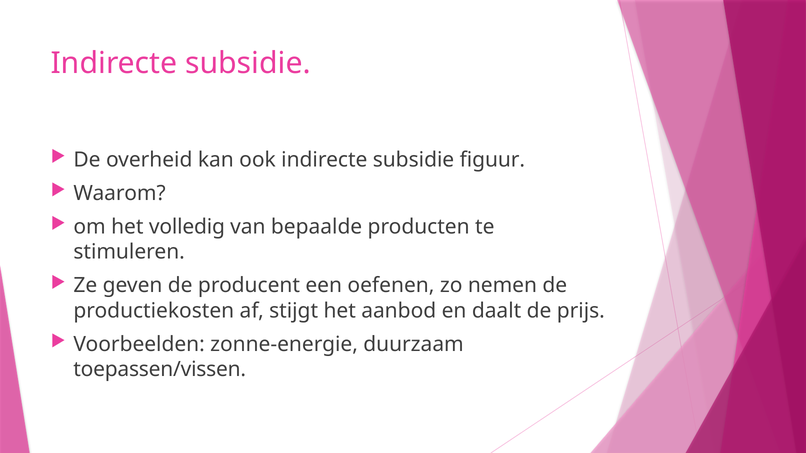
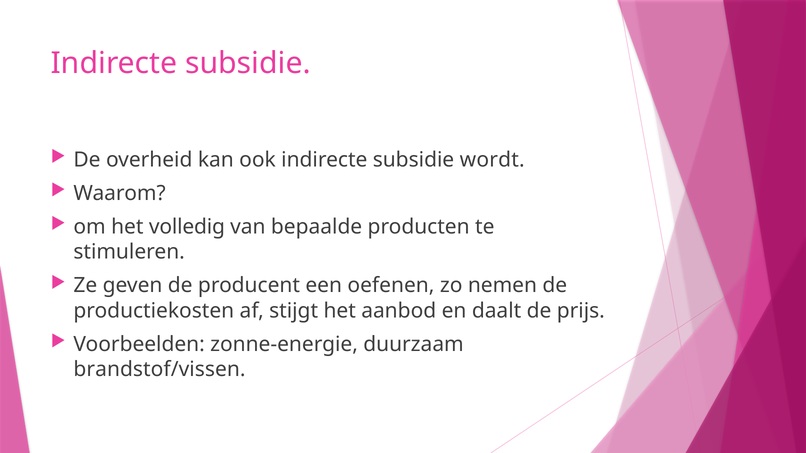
figuur: figuur -> wordt
toepassen/vissen: toepassen/vissen -> brandstof/vissen
